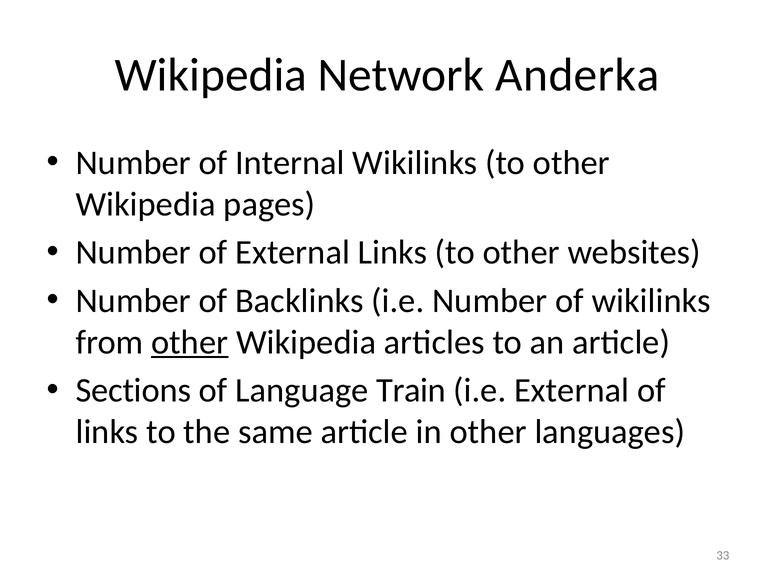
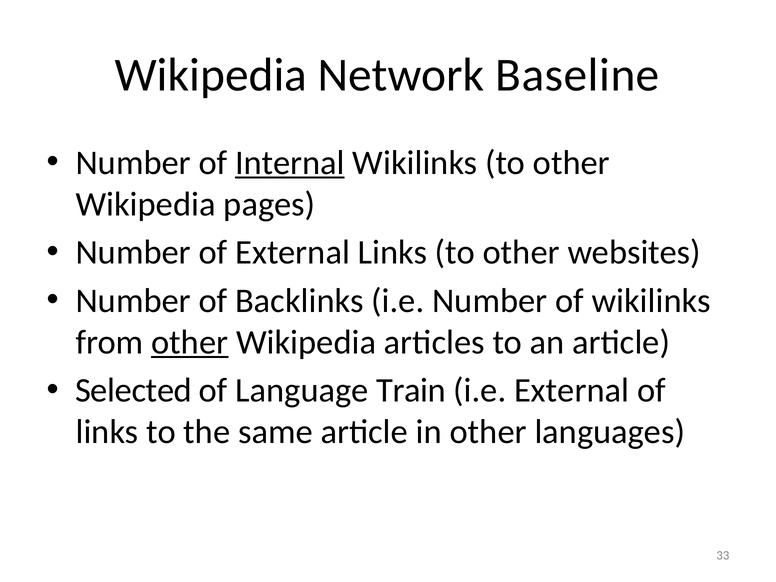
Anderka: Anderka -> Baseline
Internal underline: none -> present
Sections: Sections -> Selected
